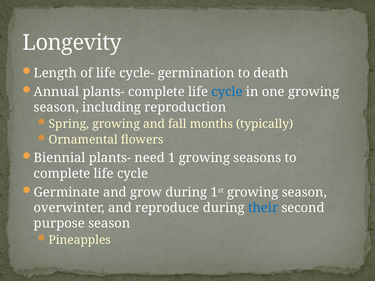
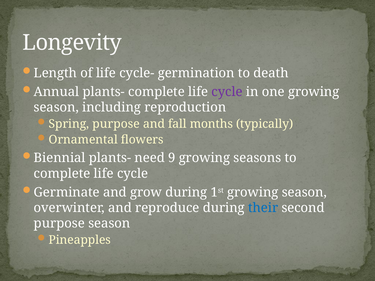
cycle at (227, 92) colour: blue -> purple
Spring growing: growing -> purpose
1: 1 -> 9
